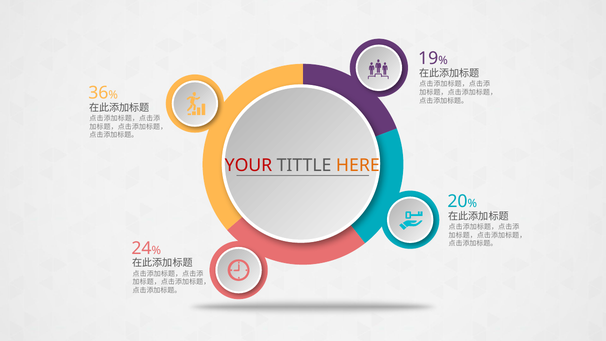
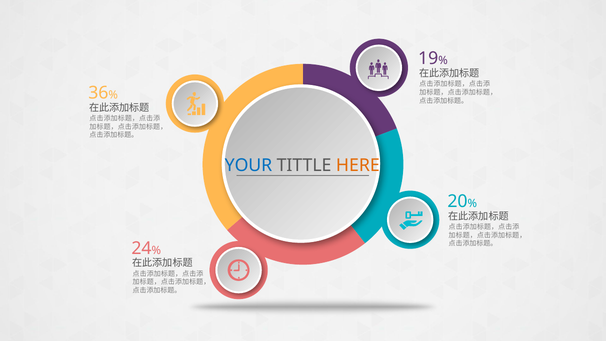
YOUR colour: red -> blue
